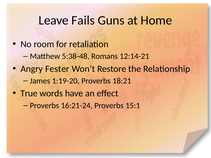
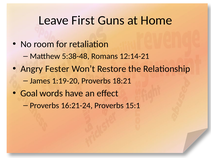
Fails: Fails -> First
True: True -> Goal
